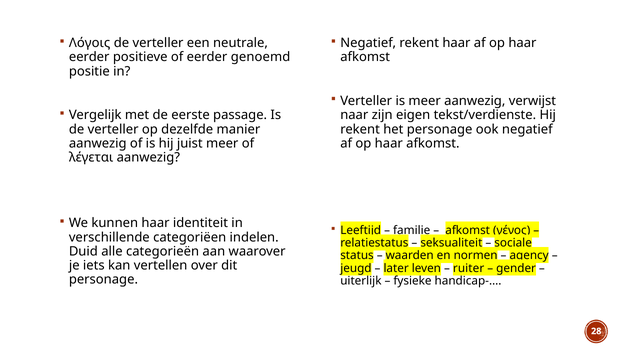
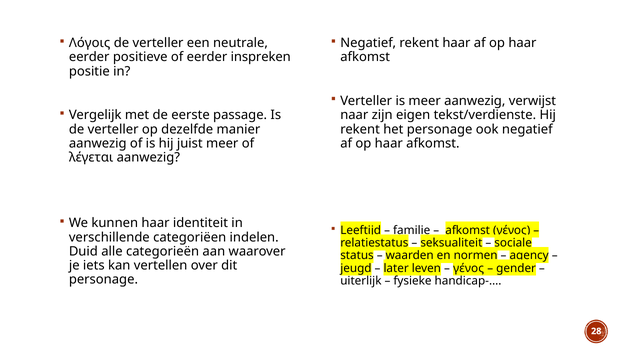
genoemd: genoemd -> inspreken
ruiter: ruiter -> γένος
